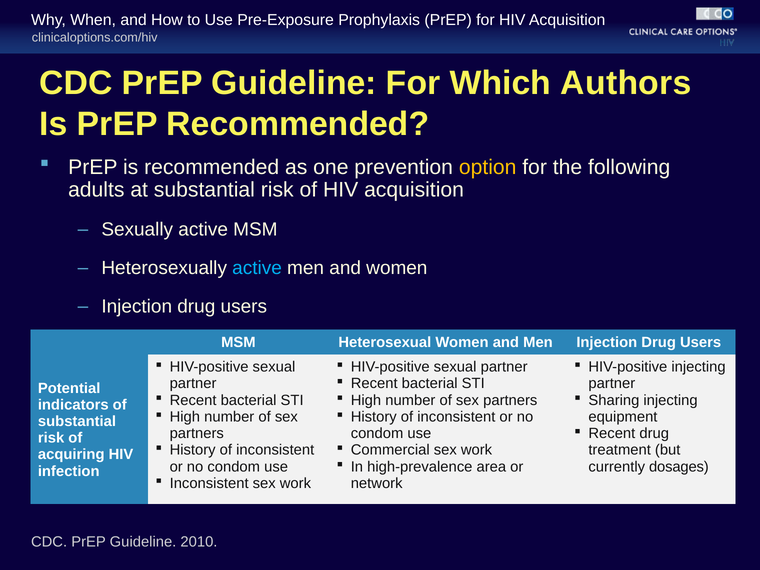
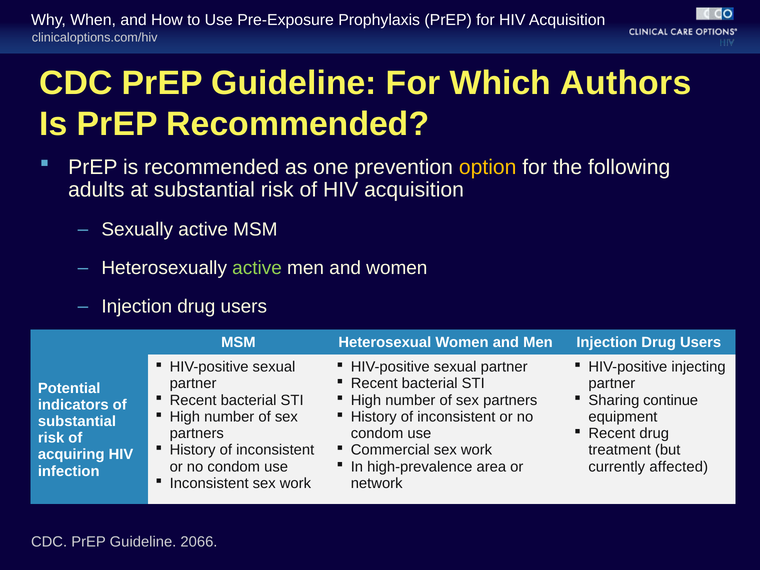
active at (257, 268) colour: light blue -> light green
Sharing injecting: injecting -> continue
dosages: dosages -> affected
2010: 2010 -> 2066
